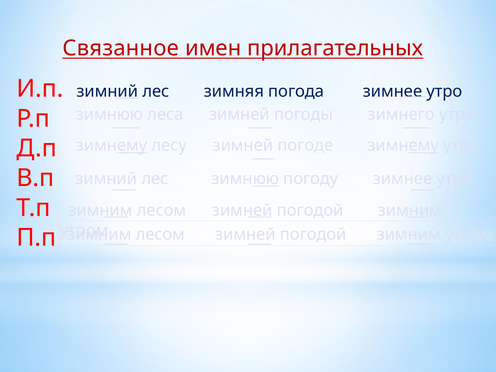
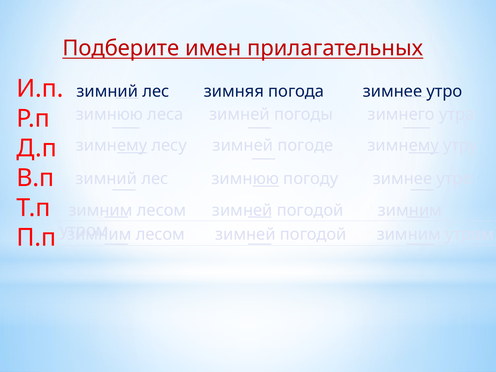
Связанное: Связанное -> Подберите
